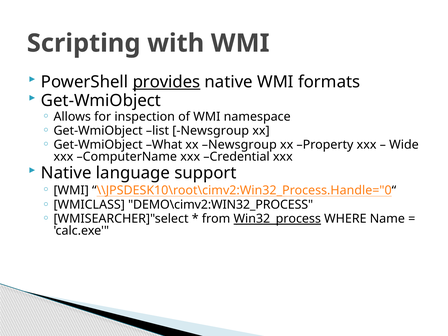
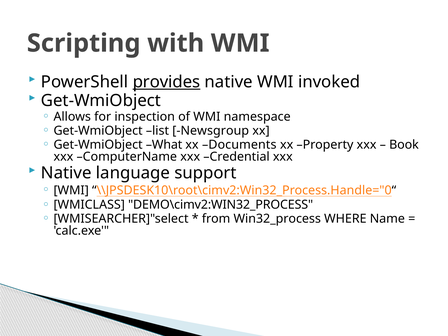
formats: formats -> invoked
xx Newsgroup: Newsgroup -> Documents
Wide: Wide -> Book
Win32_process underline: present -> none
